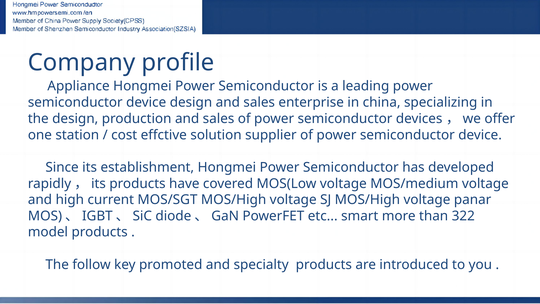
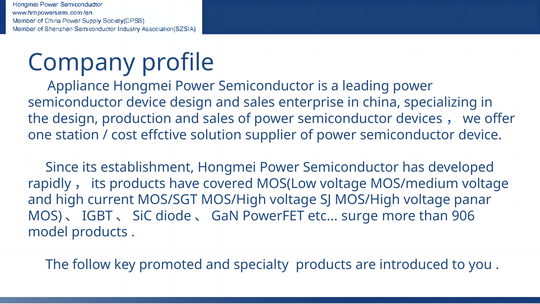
smart: smart -> surge
322: 322 -> 906
